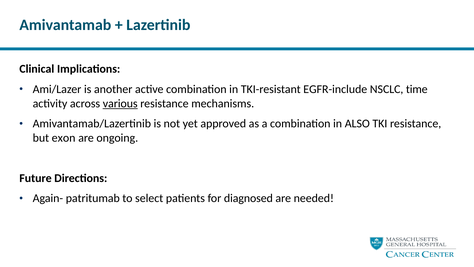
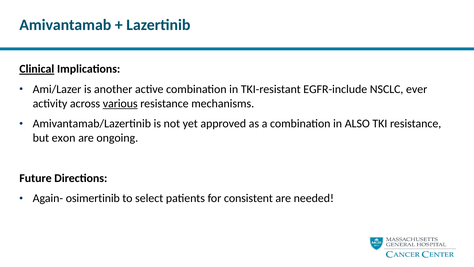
Clinical underline: none -> present
time: time -> ever
patritumab: patritumab -> osimertinib
diagnosed: diagnosed -> consistent
